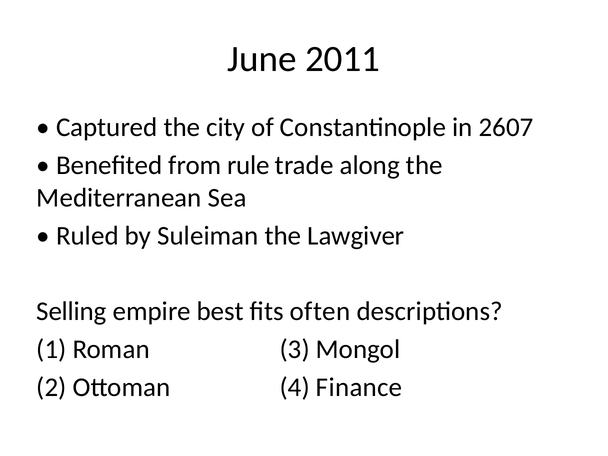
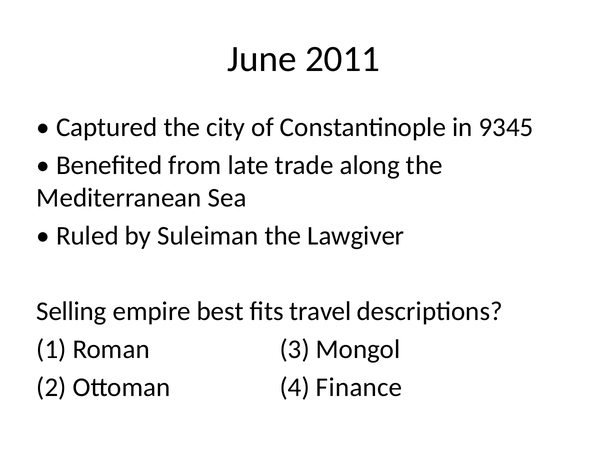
2607: 2607 -> 9345
rule: rule -> late
often: often -> travel
